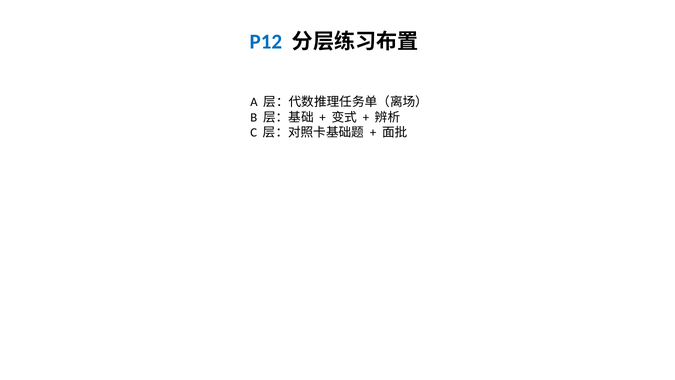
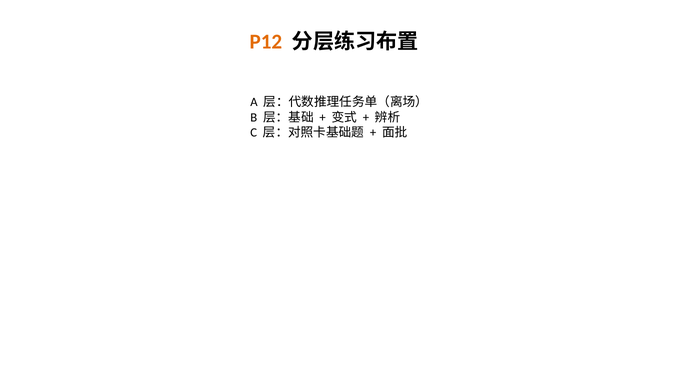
P12 colour: blue -> orange
